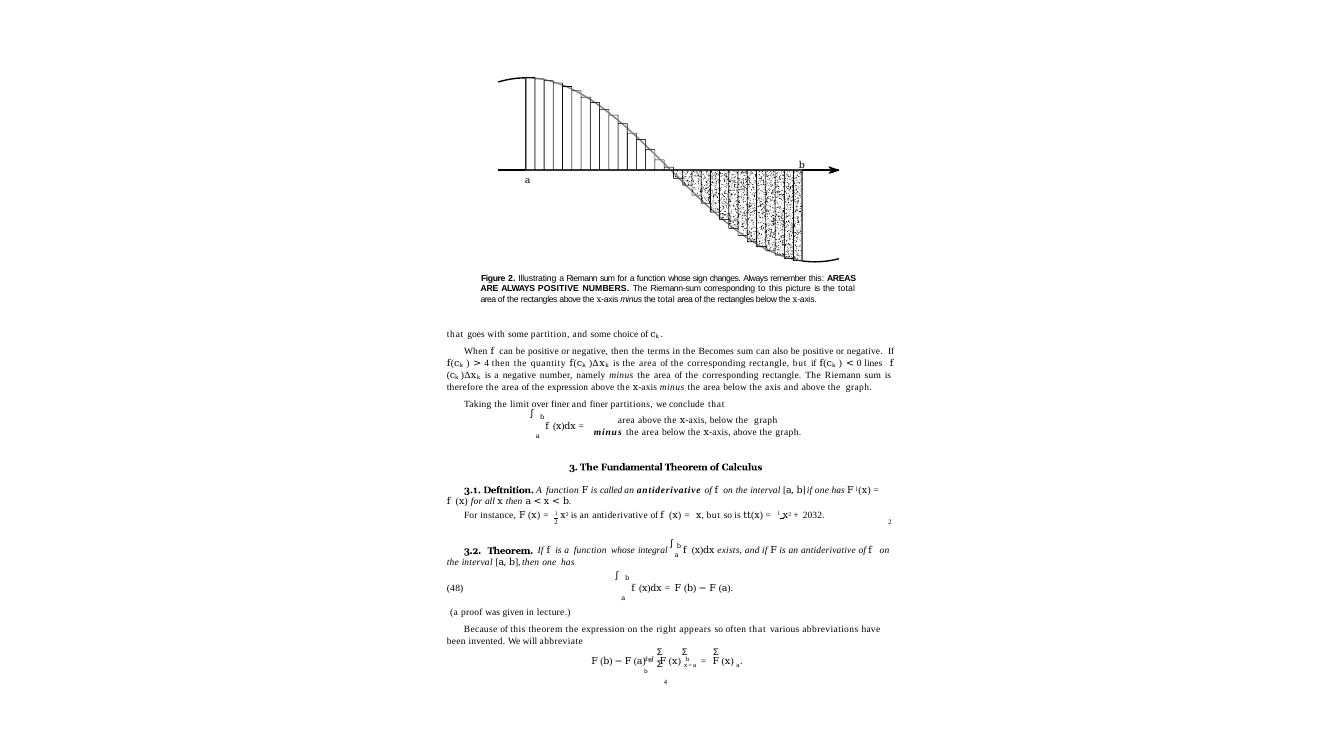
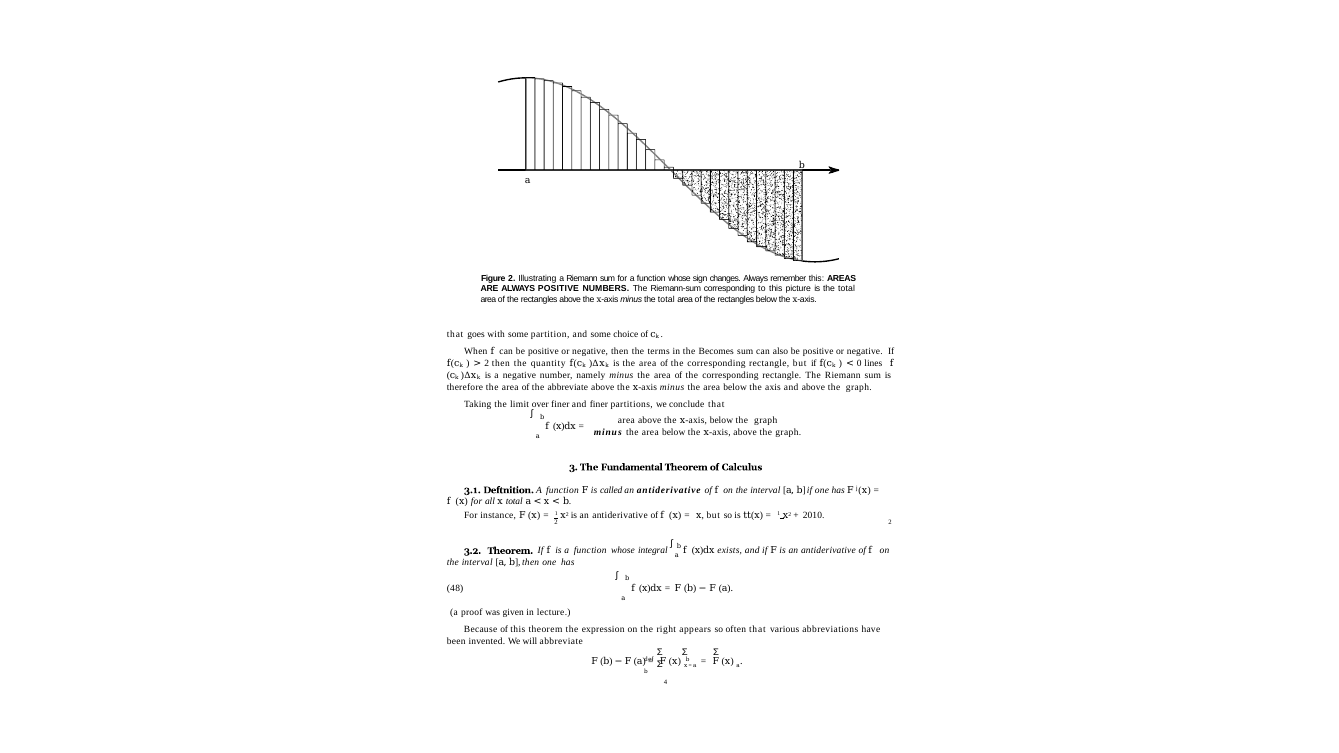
4 at (487, 363): 4 -> 2
of the expression: expression -> abbreviate
x then: then -> total
2032: 2032 -> 2010
